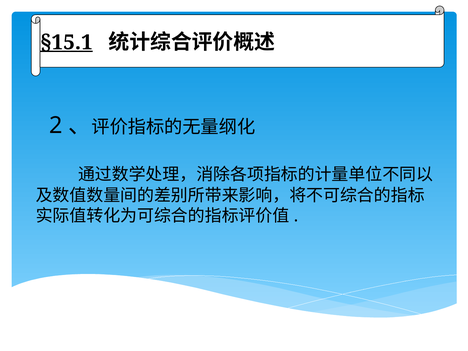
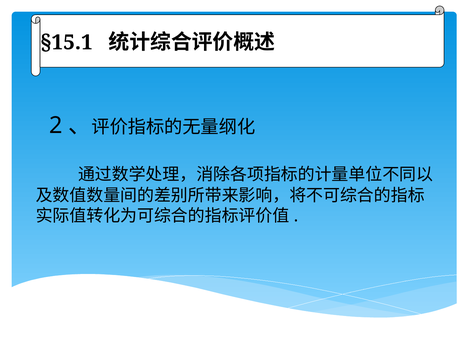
§15.1 underline: present -> none
